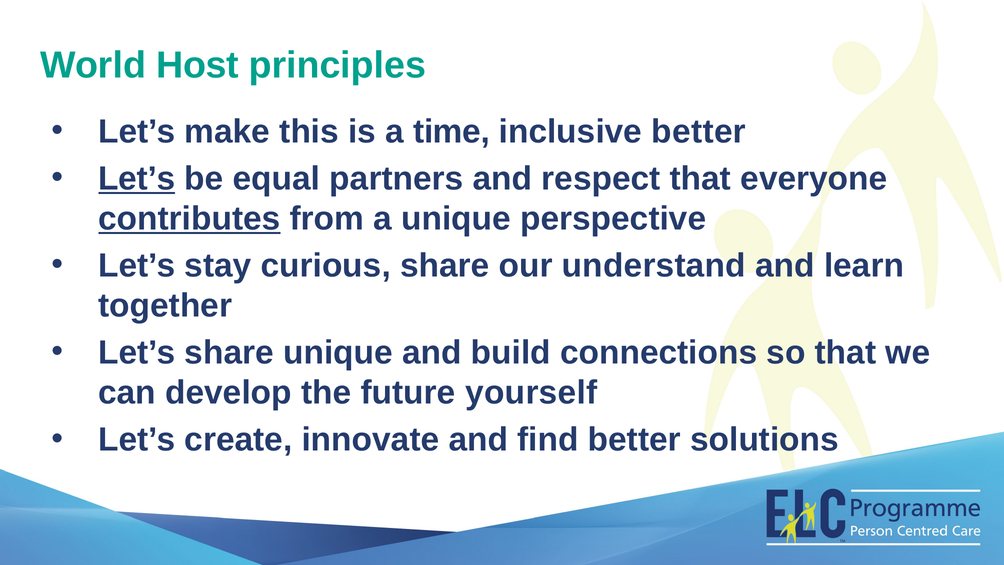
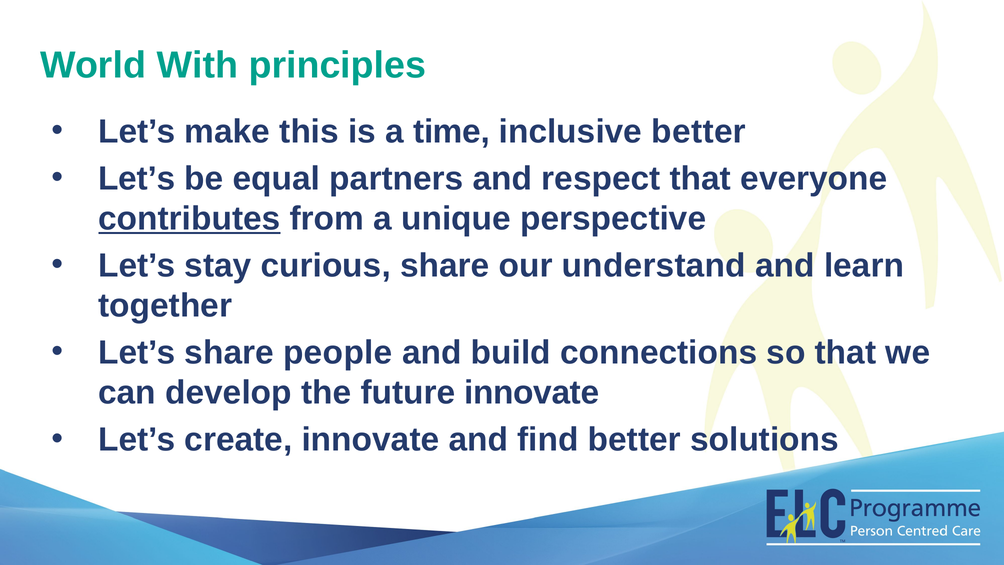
Host: Host -> With
Let’s at (137, 178) underline: present -> none
share unique: unique -> people
future yourself: yourself -> innovate
